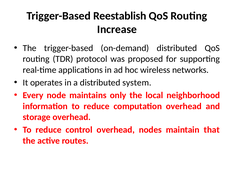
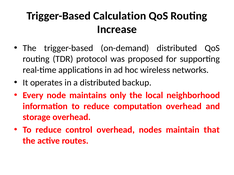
Reestablish: Reestablish -> Calculation
system: system -> backup
